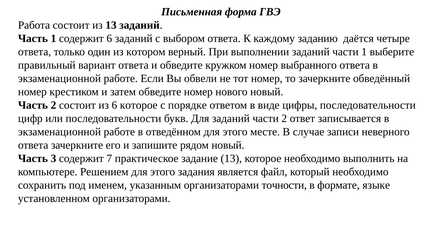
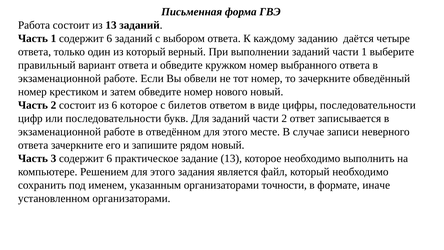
из котором: котором -> который
порядке: порядке -> билетов
3 содержит 7: 7 -> 6
языке: языке -> иначе
